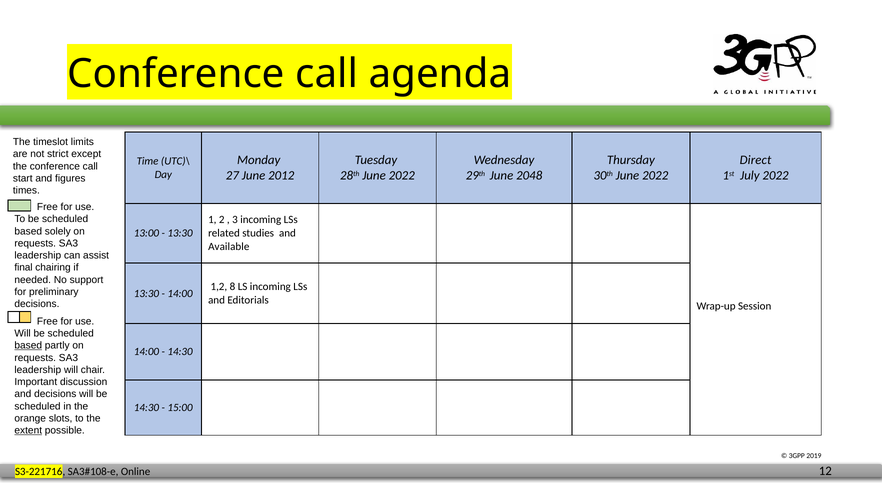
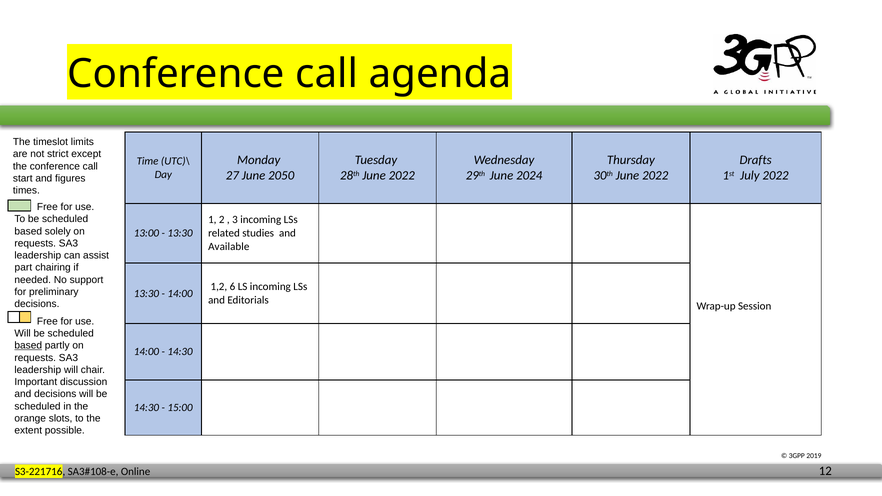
Direct: Direct -> Drafts
2012: 2012 -> 2050
2048: 2048 -> 2024
final: final -> part
8: 8 -> 6
extent underline: present -> none
